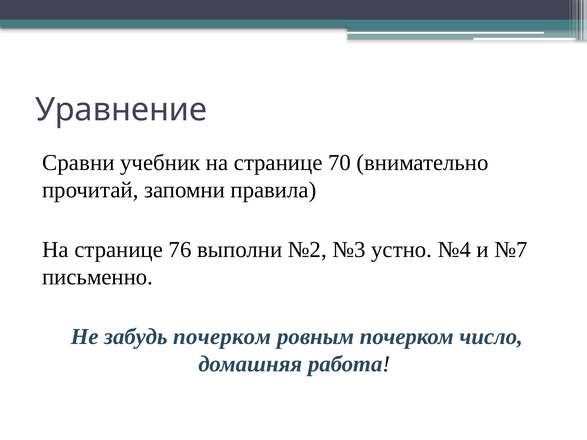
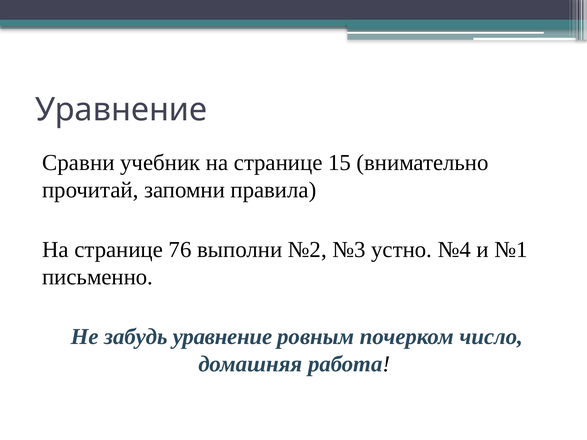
70: 70 -> 15
№7: №7 -> №1
забудь почерком: почерком -> уравнение
